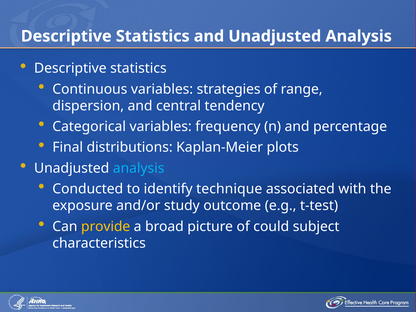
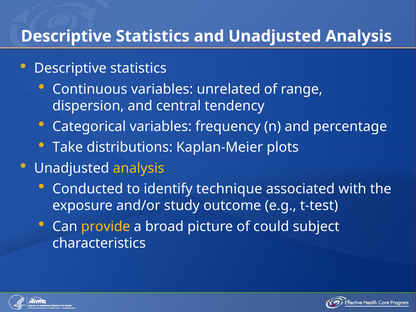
strategies: strategies -> unrelated
Final: Final -> Take
analysis at (139, 168) colour: light blue -> yellow
